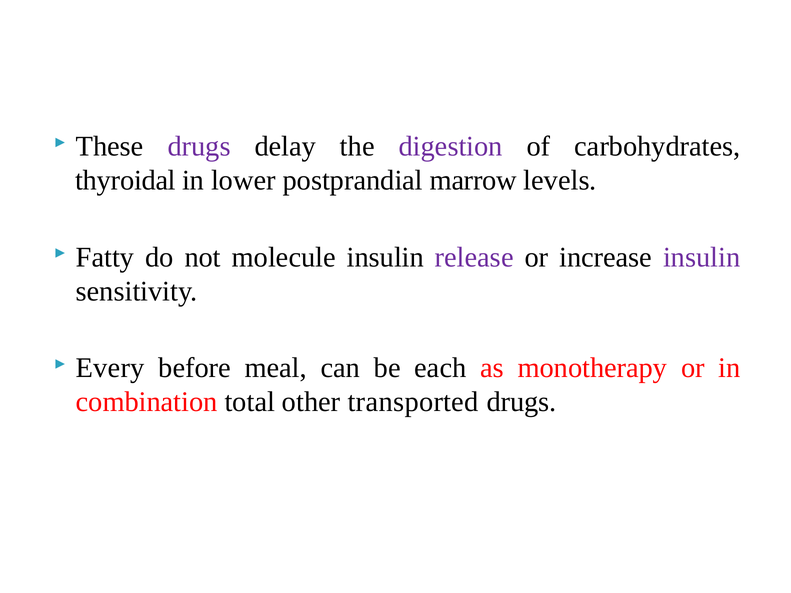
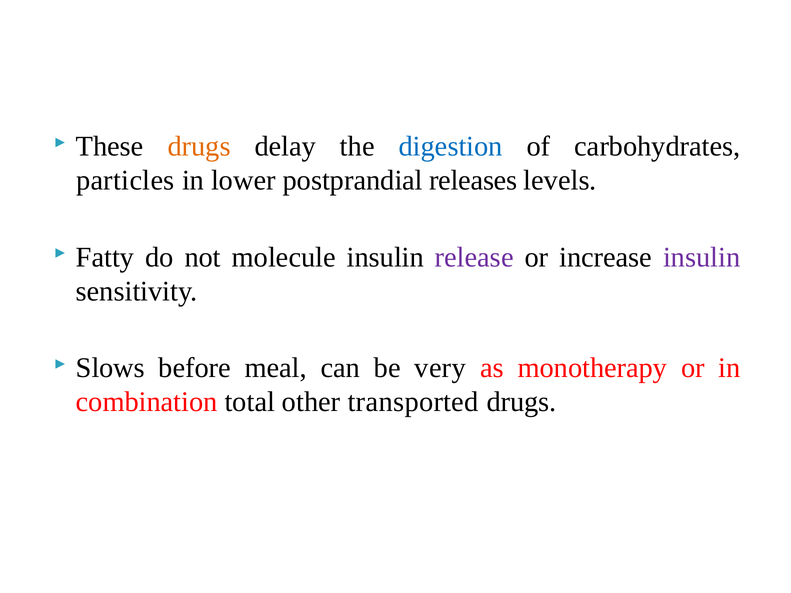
drugs at (199, 147) colour: purple -> orange
digestion colour: purple -> blue
thyroidal: thyroidal -> particles
marrow: marrow -> releases
Every: Every -> Slows
each: each -> very
